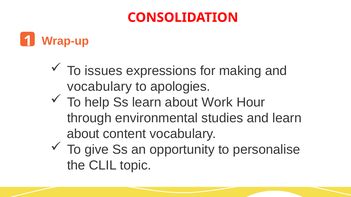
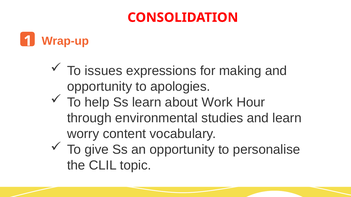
vocabulary at (99, 87): vocabulary -> opportunity
about at (83, 134): about -> worry
